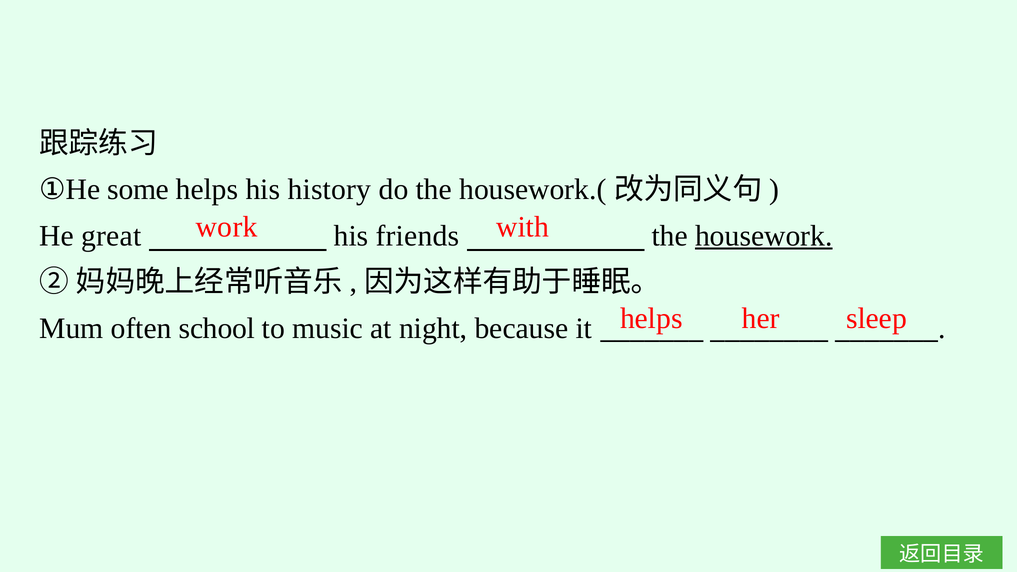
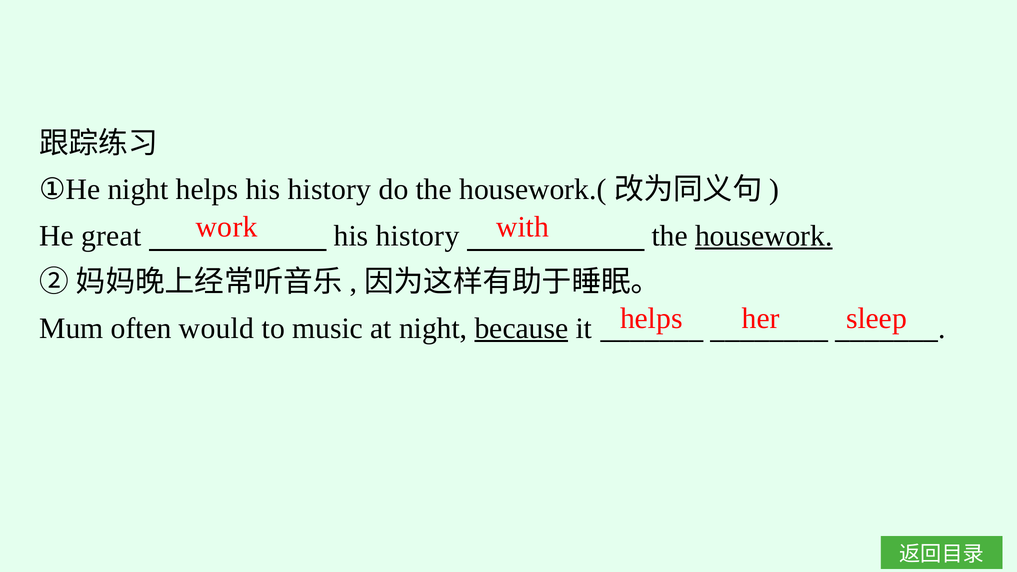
①He some: some -> night
friends at (418, 236): friends -> history
school: school -> would
because underline: none -> present
